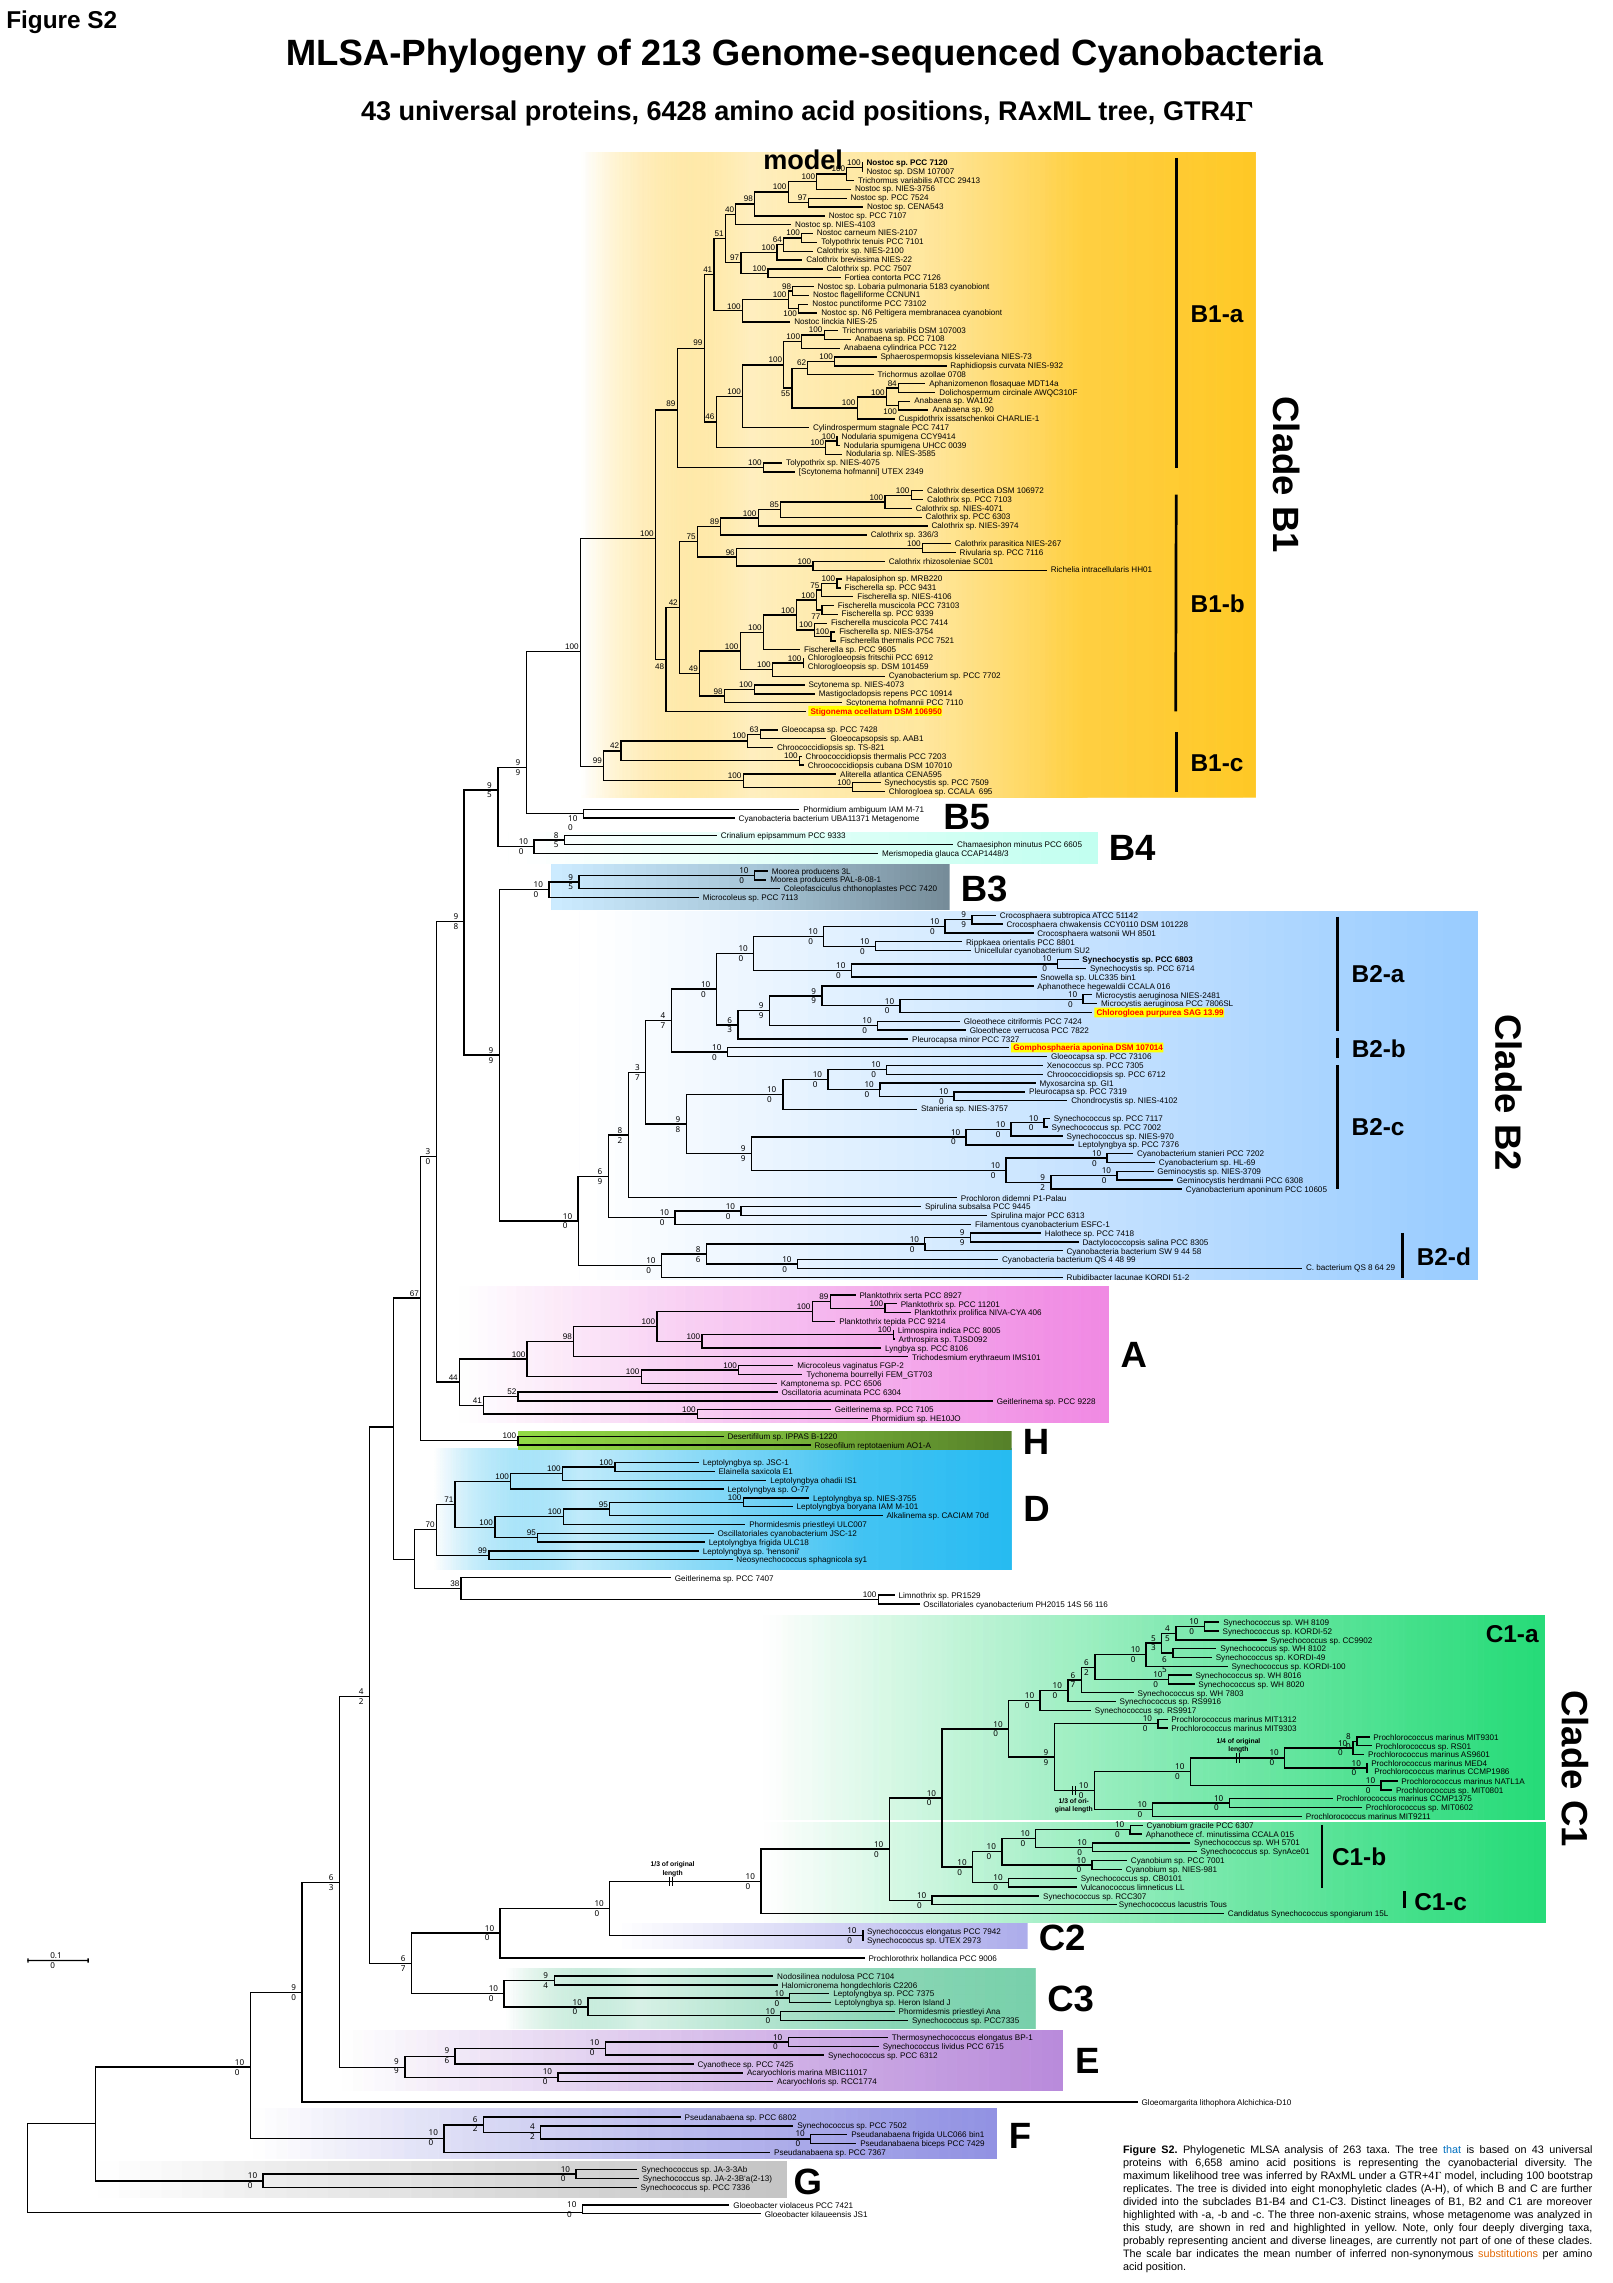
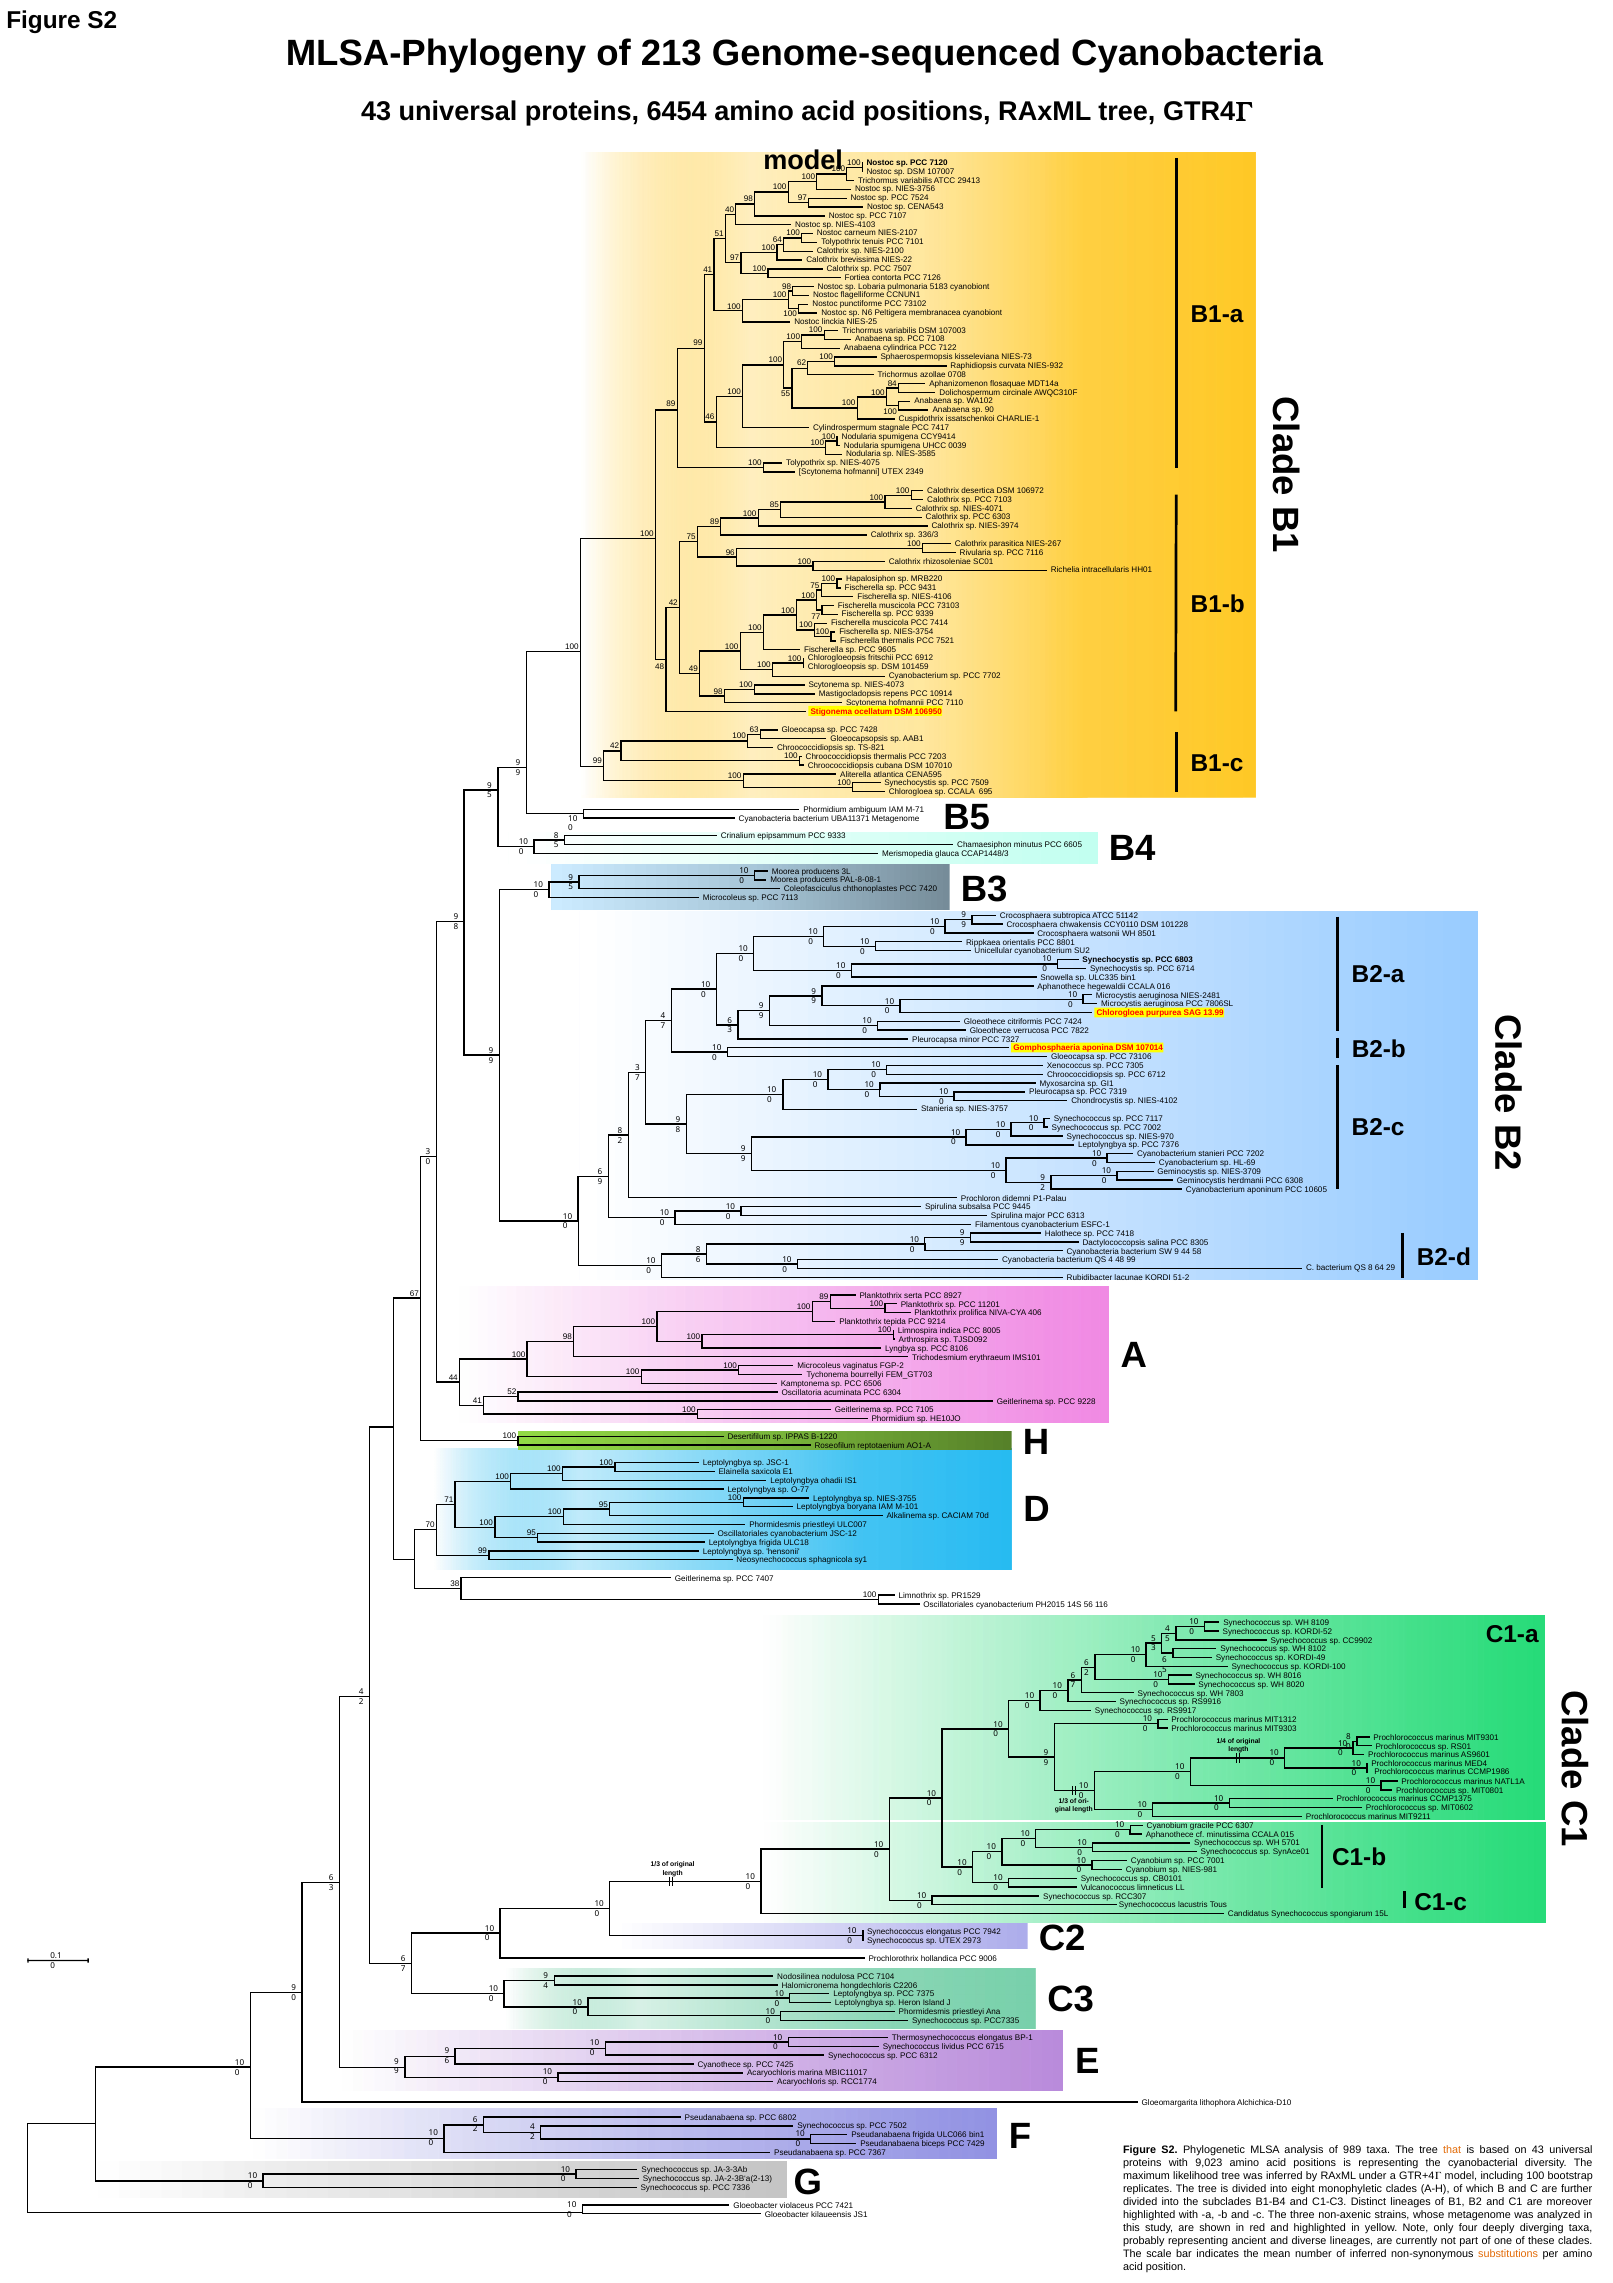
6428: 6428 -> 6454
263: 263 -> 989
that colour: blue -> orange
6,658: 6,658 -> 9,023
